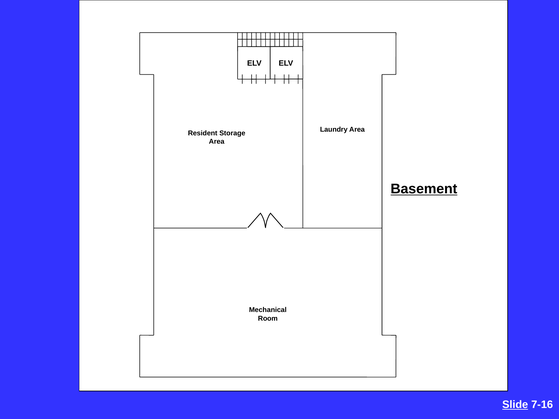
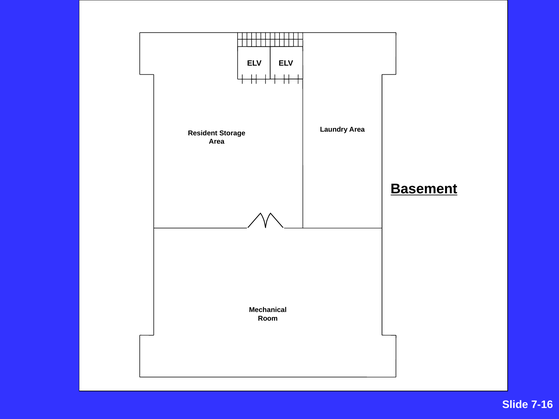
Slide underline: present -> none
